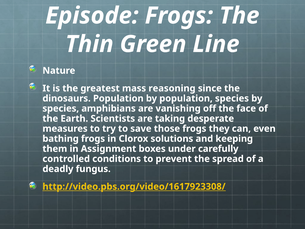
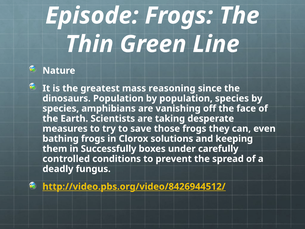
Assignment: Assignment -> Successfully
http://video.pbs.org/video/1617923308/: http://video.pbs.org/video/1617923308/ -> http://video.pbs.org/video/8426944512/
